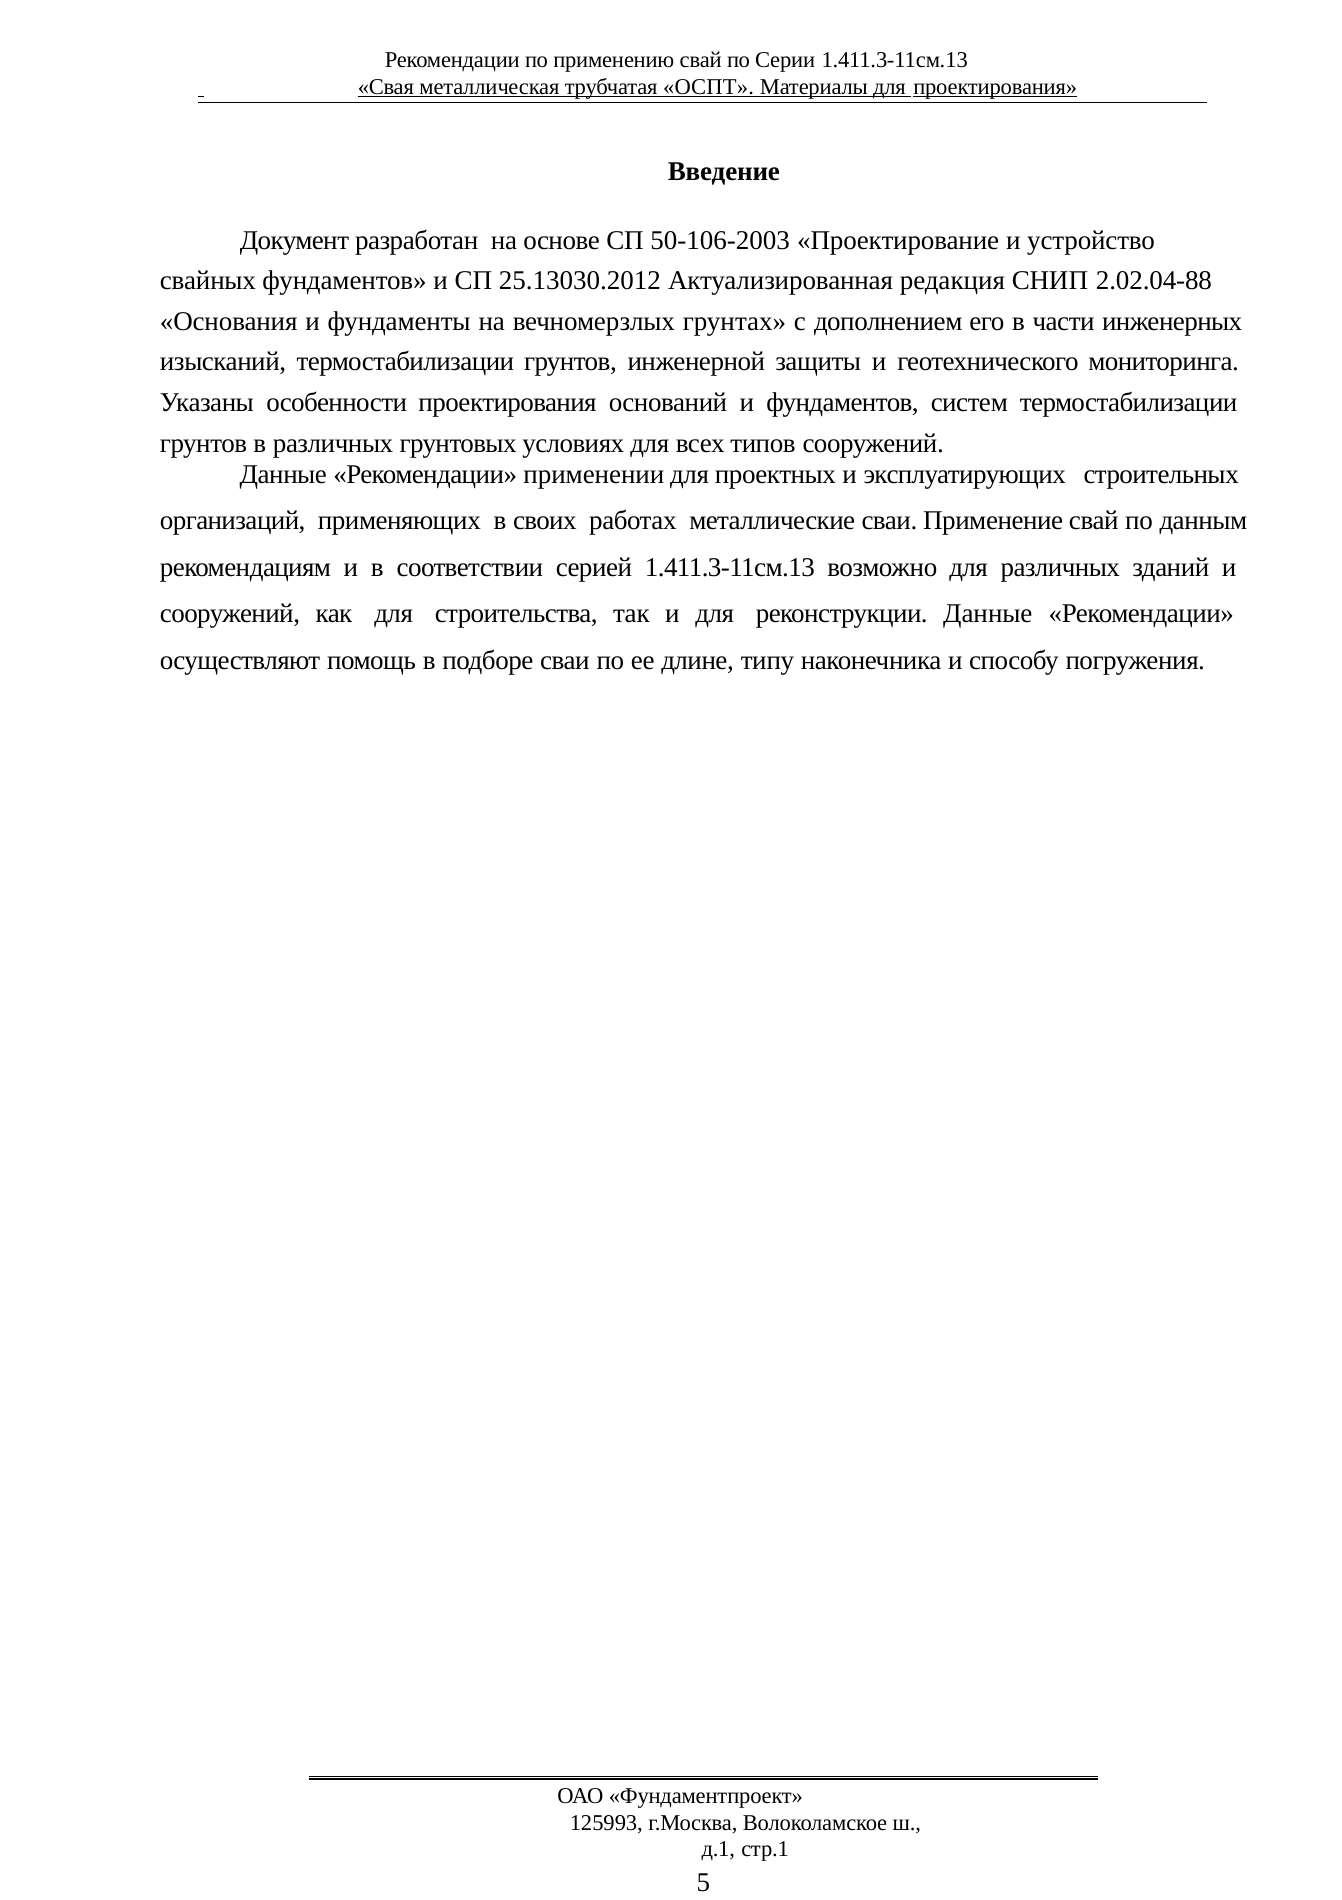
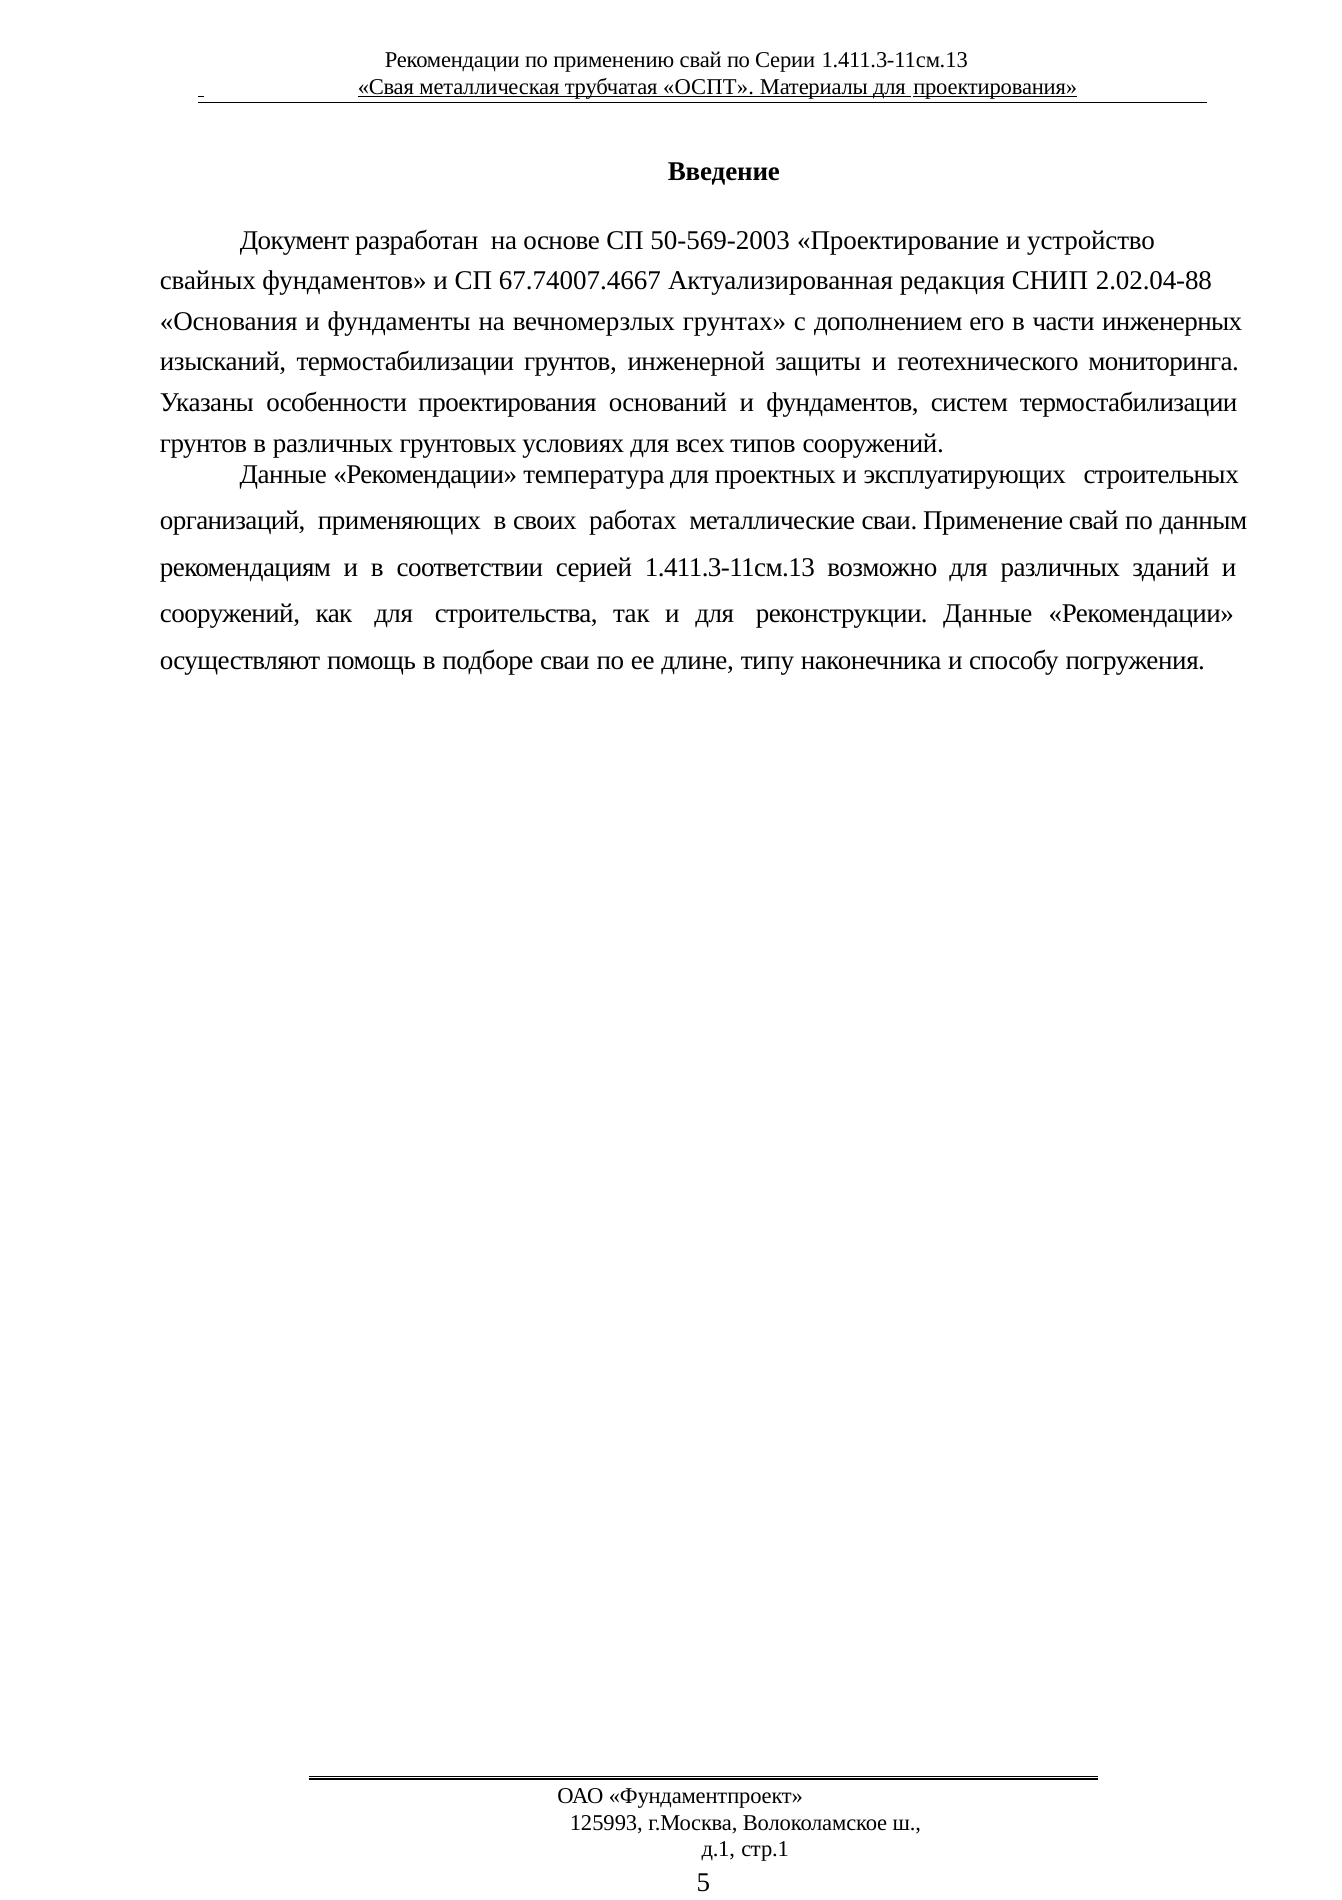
50-106-2003: 50-106-2003 -> 50-569-2003
25.13030.2012: 25.13030.2012 -> 67.74007.4667
применении: применении -> температура
